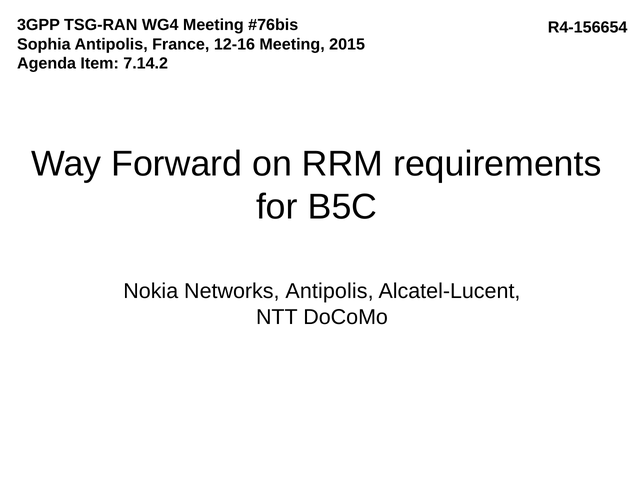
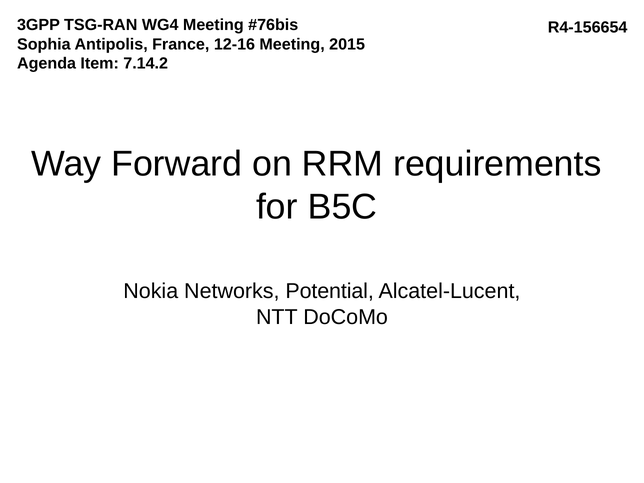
Networks Antipolis: Antipolis -> Potential
